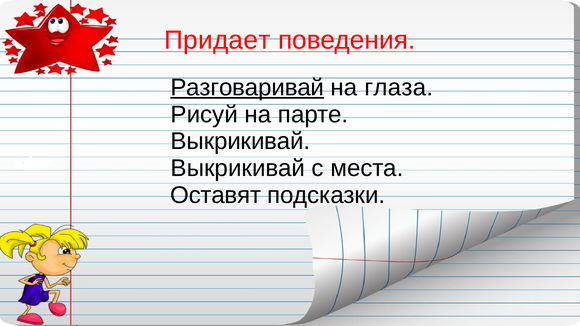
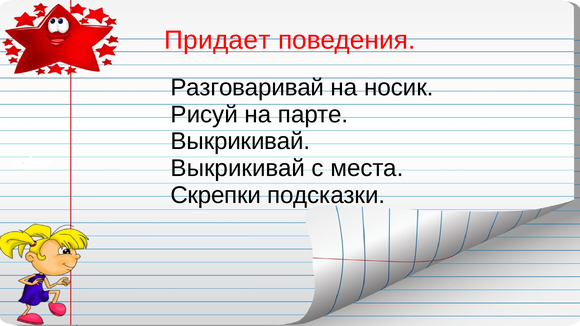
Разговаривай underline: present -> none
глаза: глаза -> носик
Оставят: Оставят -> Скрепки
